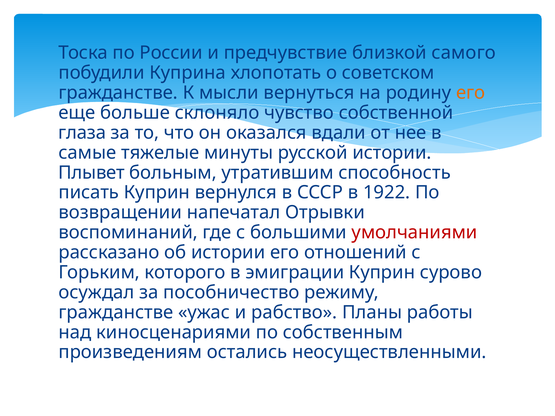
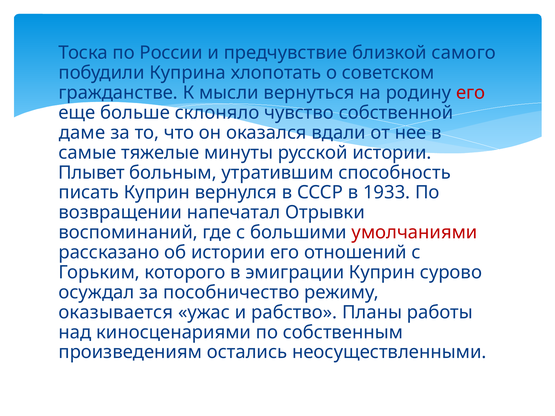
его at (471, 93) colour: orange -> red
глаза: глаза -> даме
1922: 1922 -> 1933
гражданстве at (116, 312): гражданстве -> оказывается
